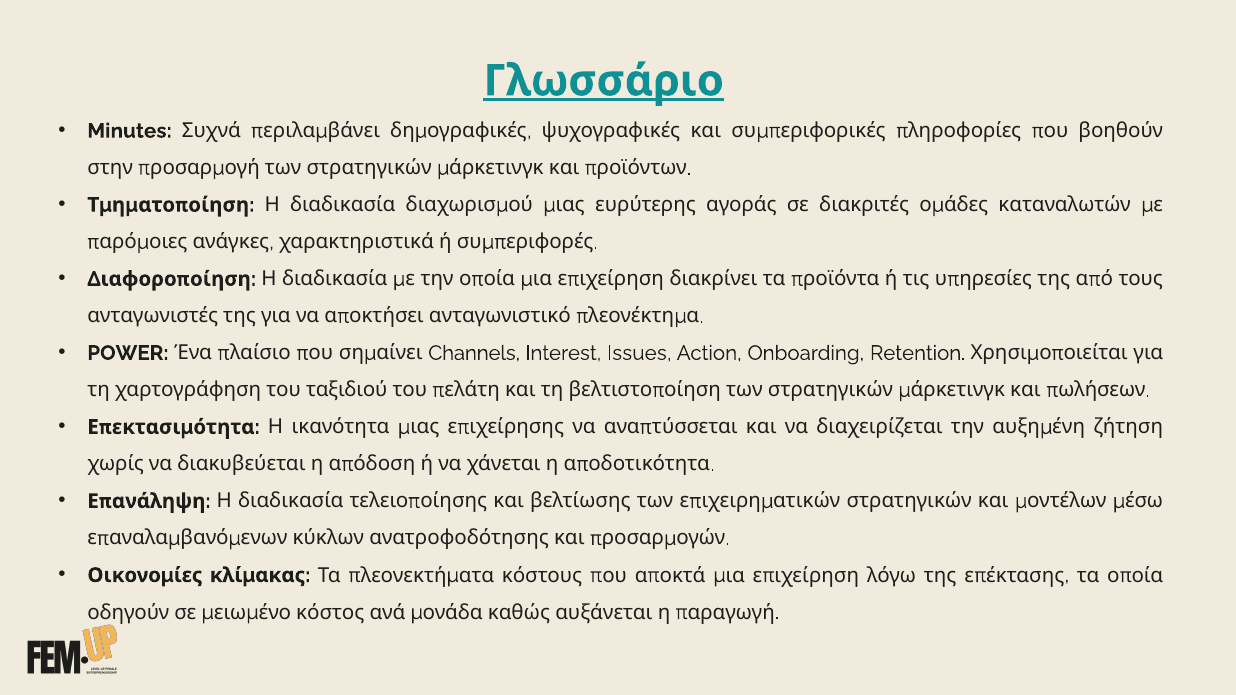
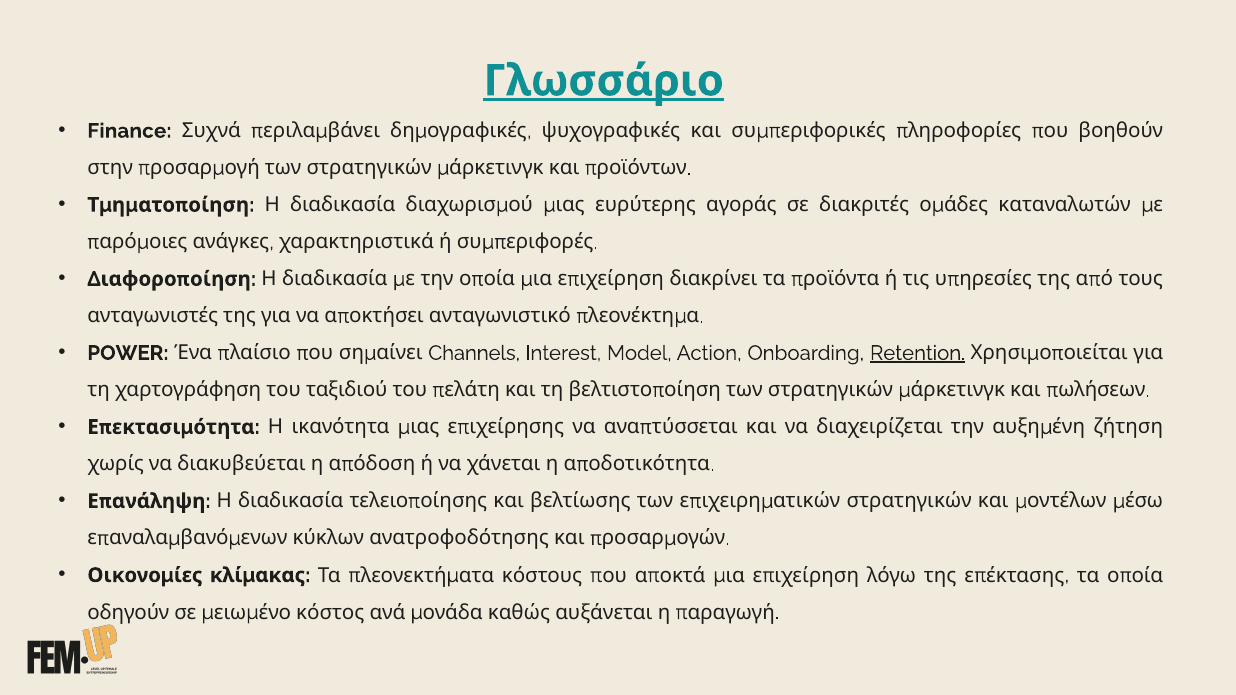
Minutes: Minutes -> Finance
Issues: Issues -> Model
Retention underline: none -> present
